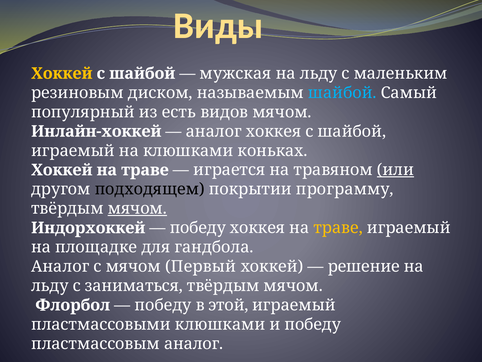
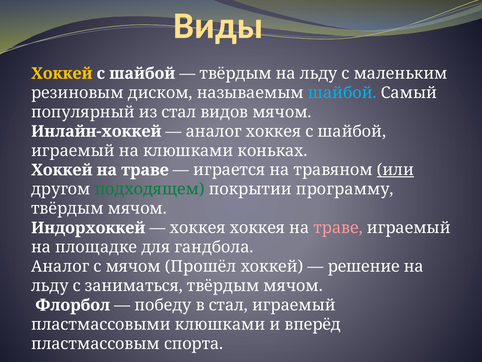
мужская at (236, 73): мужская -> твёрдым
из есть: есть -> стал
подходящем colour: black -> green
мячом at (137, 208) underline: present -> none
победу at (198, 228): победу -> хоккея
траве at (338, 228) colour: yellow -> pink
Первый: Первый -> Прошёл
в этой: этой -> стал
и победу: победу -> вперёд
пластмассовым аналог: аналог -> спорта
